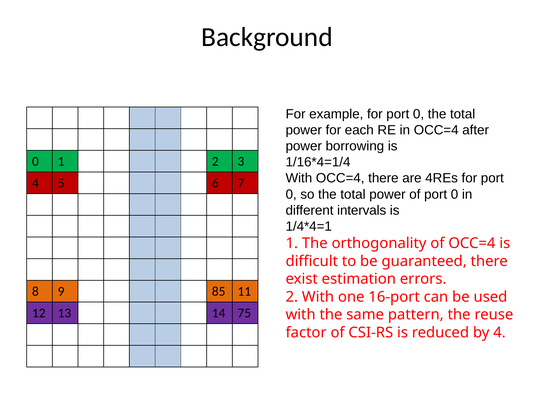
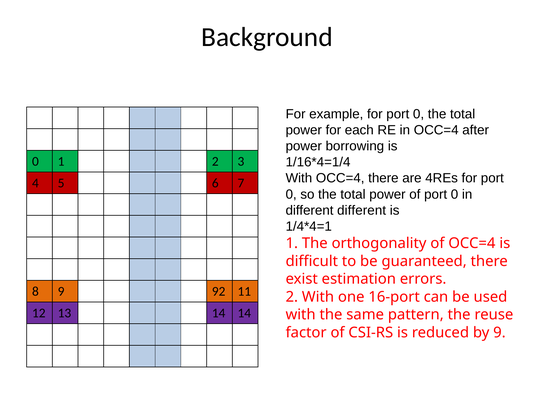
different intervals: intervals -> different
85: 85 -> 92
14 75: 75 -> 14
by 4: 4 -> 9
